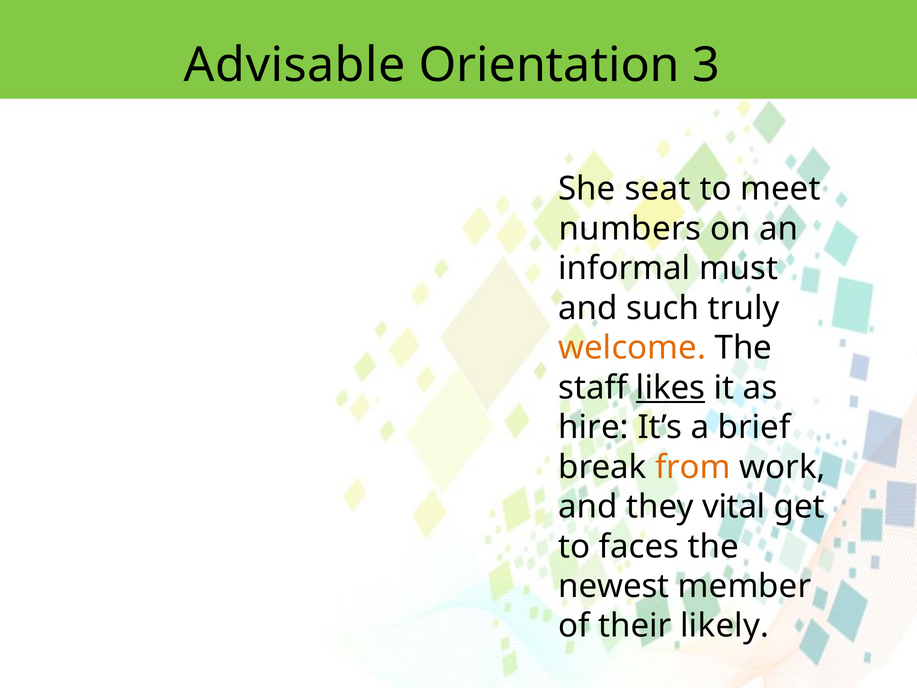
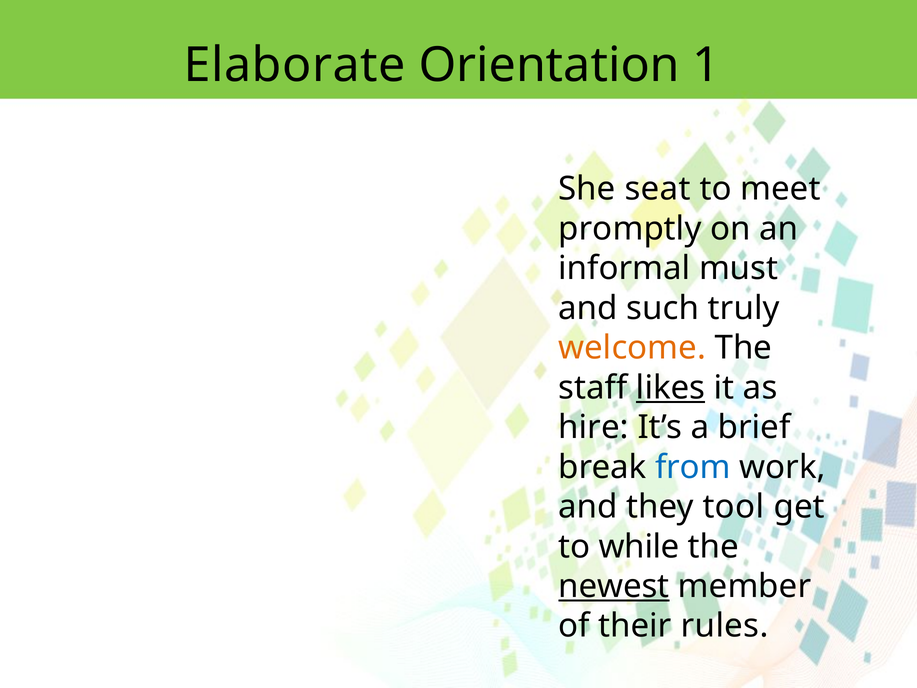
Advisable: Advisable -> Elaborate
3: 3 -> 1
numbers: numbers -> promptly
from colour: orange -> blue
vital: vital -> tool
faces: faces -> while
newest underline: none -> present
likely: likely -> rules
